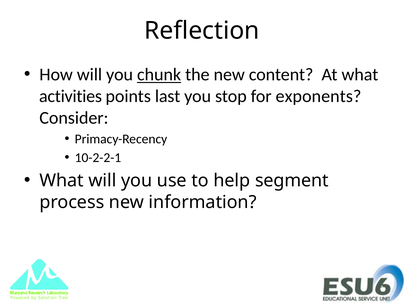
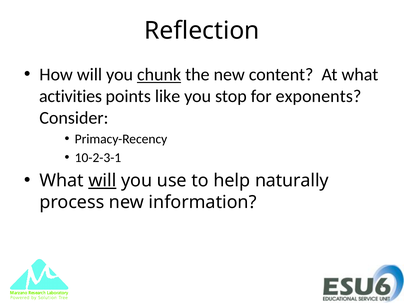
last: last -> like
10-2-2-1: 10-2-2-1 -> 10-2-3-1
will at (102, 181) underline: none -> present
segment: segment -> naturally
